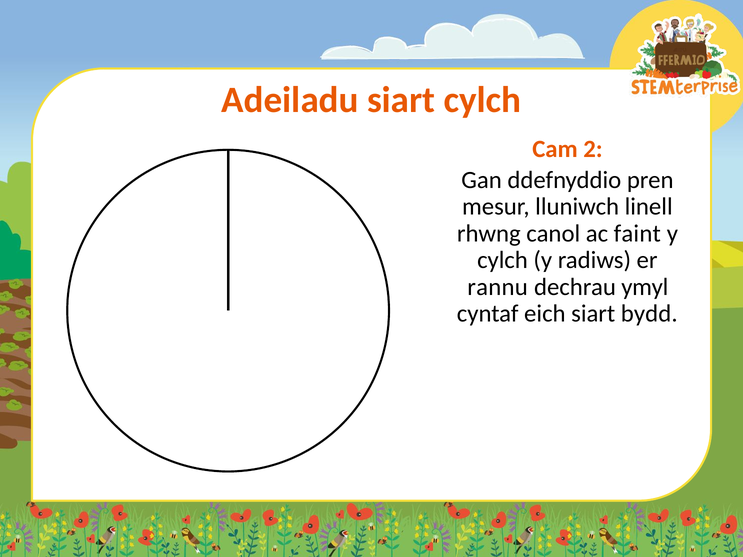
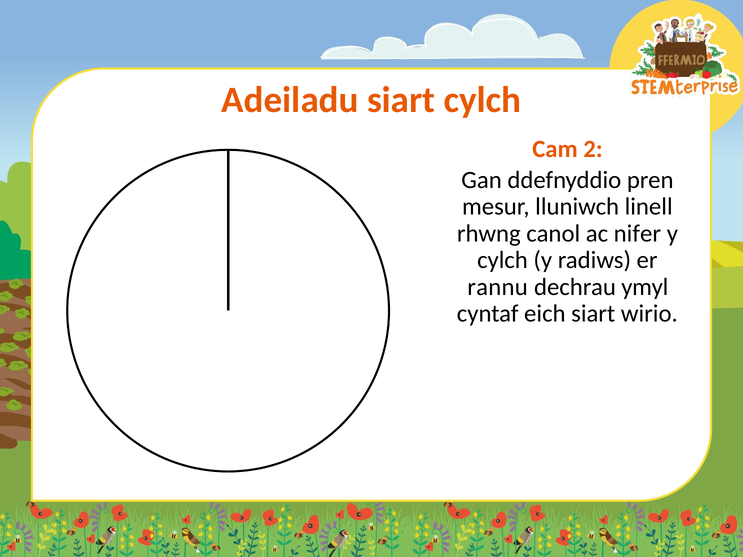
faint: faint -> nifer
bydd: bydd -> wirio
